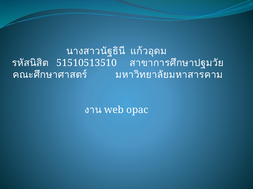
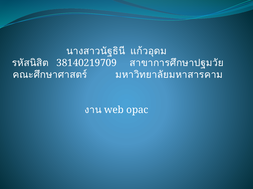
51510513510: 51510513510 -> 38140219709
